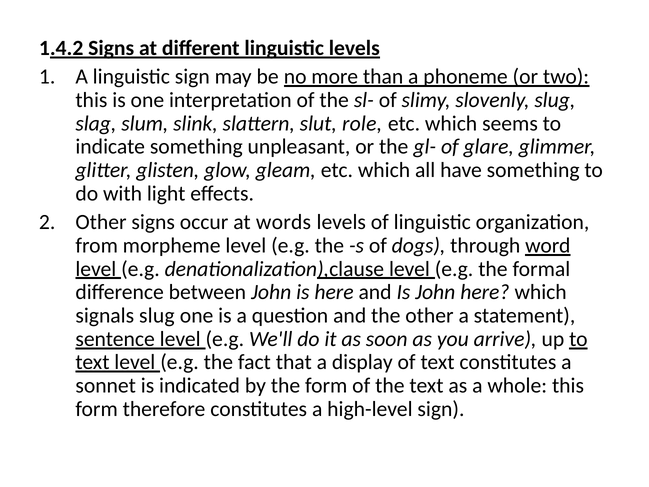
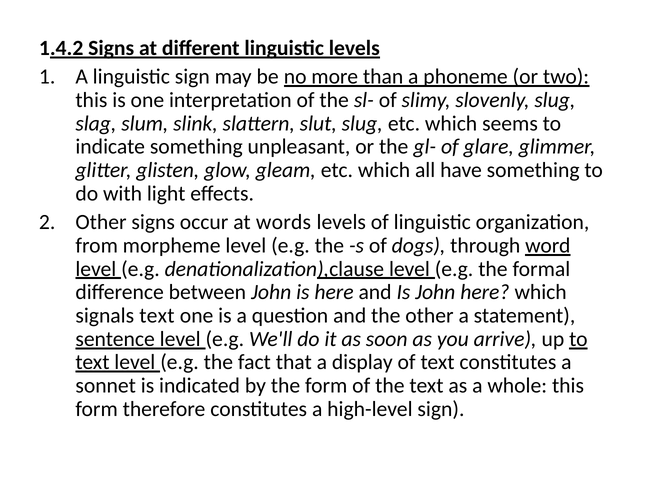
slut role: role -> slug
signals slug: slug -> text
